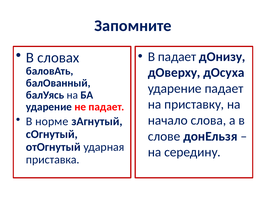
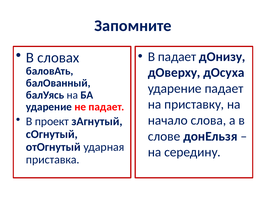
норме: норме -> проект
